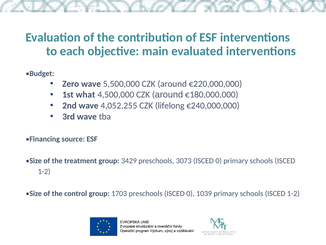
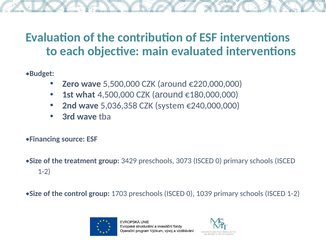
4,052,255: 4,052,255 -> 5,036,358
lifelong: lifelong -> system
